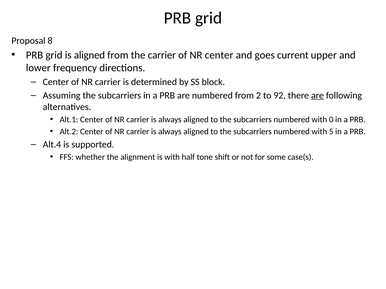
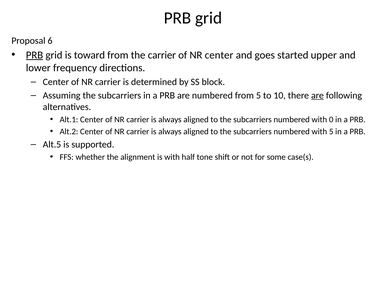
8: 8 -> 6
PRB at (35, 55) underline: none -> present
is aligned: aligned -> toward
current: current -> started
from 2: 2 -> 5
92: 92 -> 10
Alt.4: Alt.4 -> Alt.5
